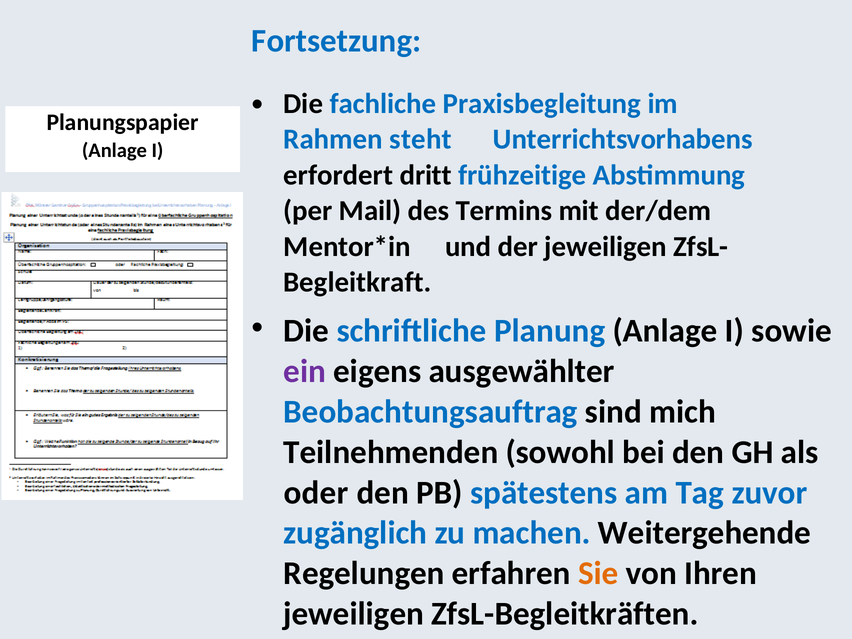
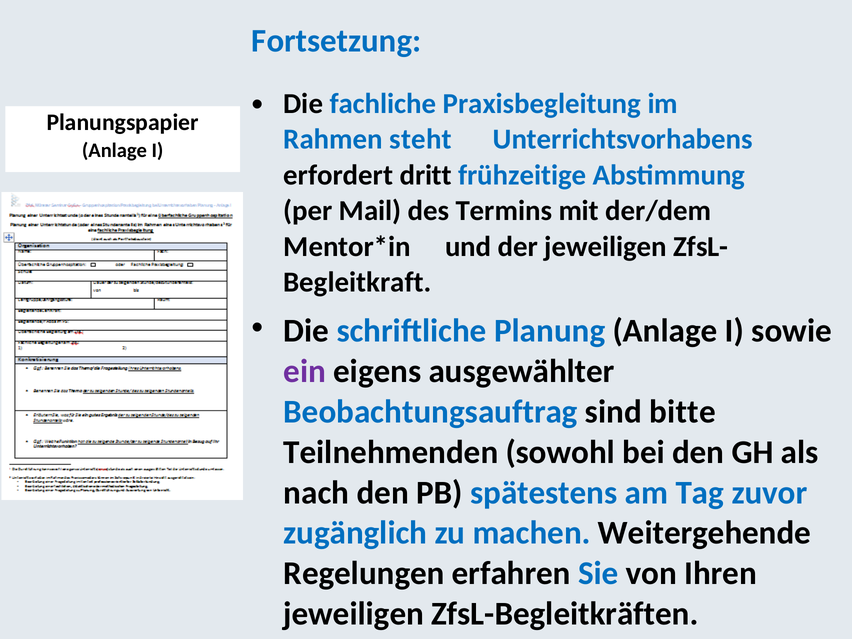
mich: mich -> bitte
oder: oder -> nach
Sie colour: orange -> blue
